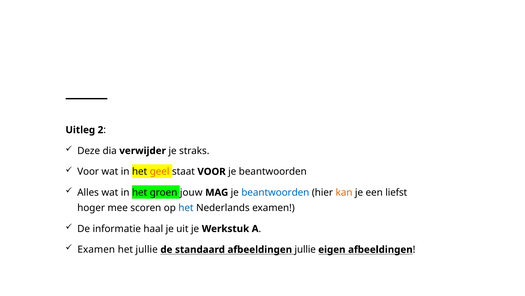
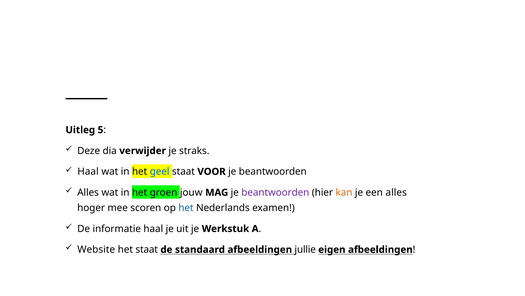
2: 2 -> 5
Voor at (88, 171): Voor -> Haal
geel colour: orange -> blue
beantwoorden at (275, 192) colour: blue -> purple
een liefst: liefst -> alles
Examen at (96, 249): Examen -> Website
het jullie: jullie -> staat
